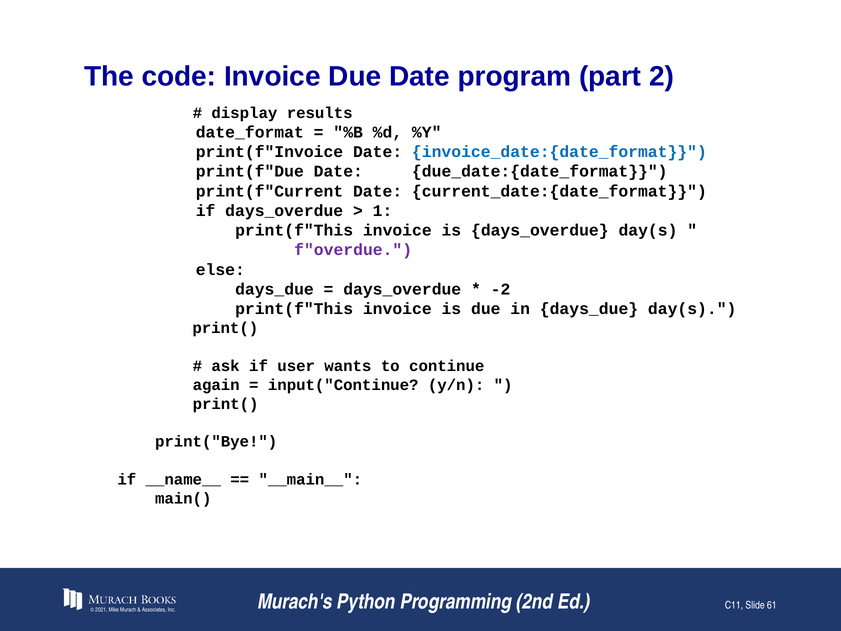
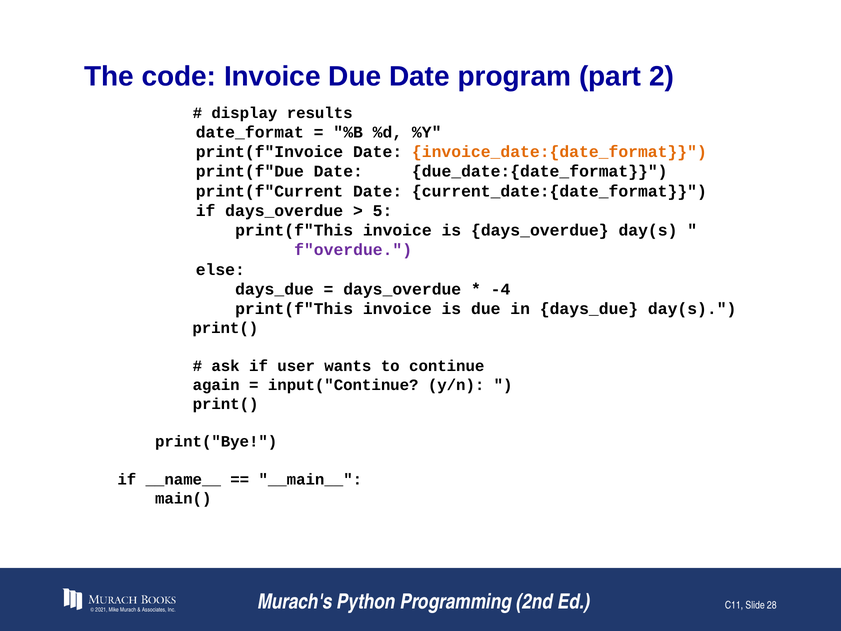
invoice_date:{date_format colour: blue -> orange
1: 1 -> 5
-2: -2 -> -4
61: 61 -> 28
